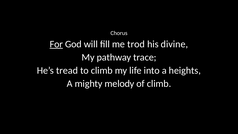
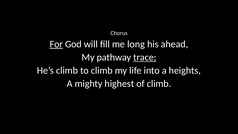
trod: trod -> long
divine: divine -> ahead
trace underline: none -> present
He’s tread: tread -> climb
melody: melody -> highest
